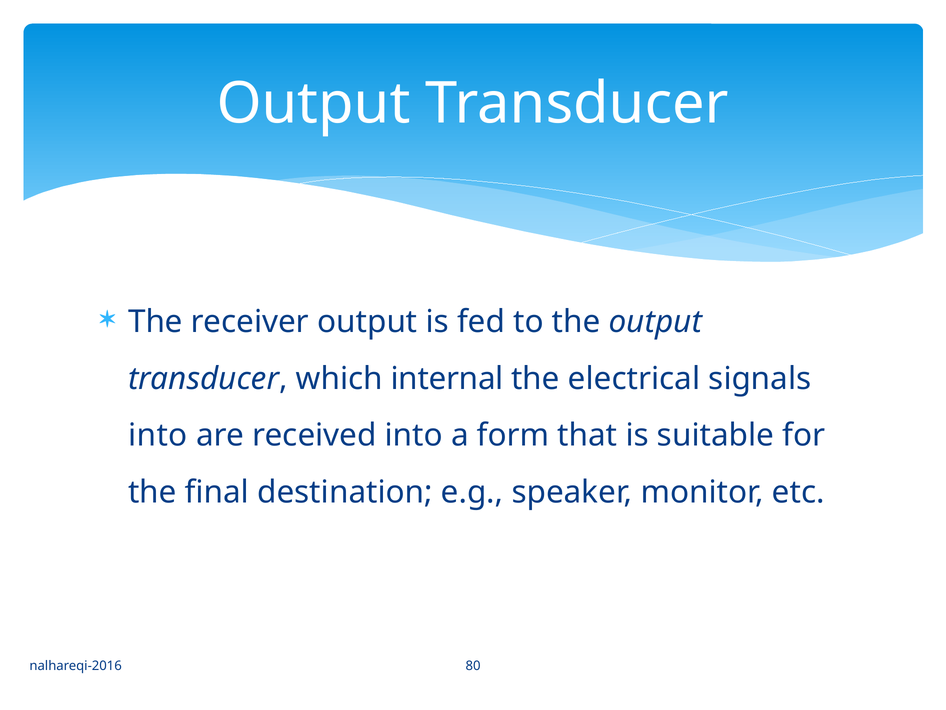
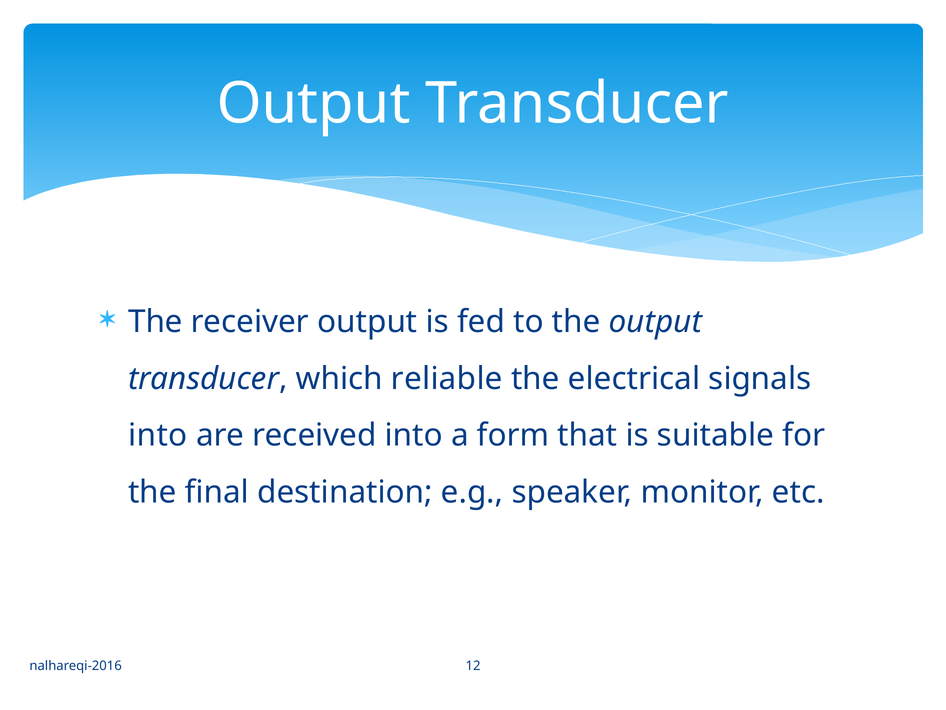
internal: internal -> reliable
80: 80 -> 12
